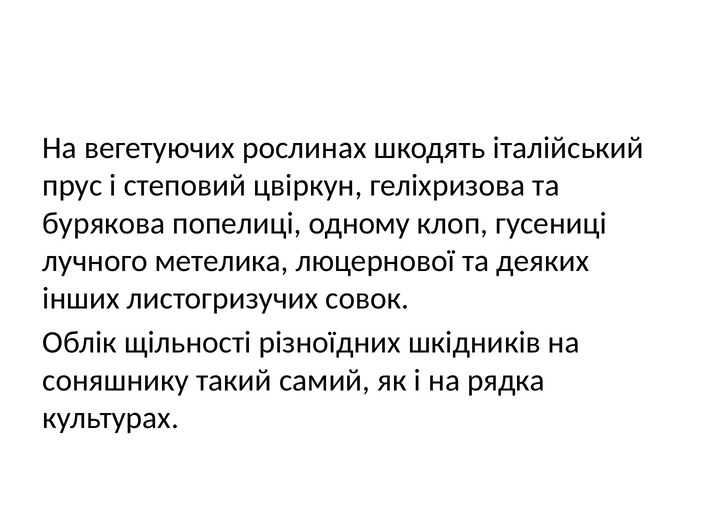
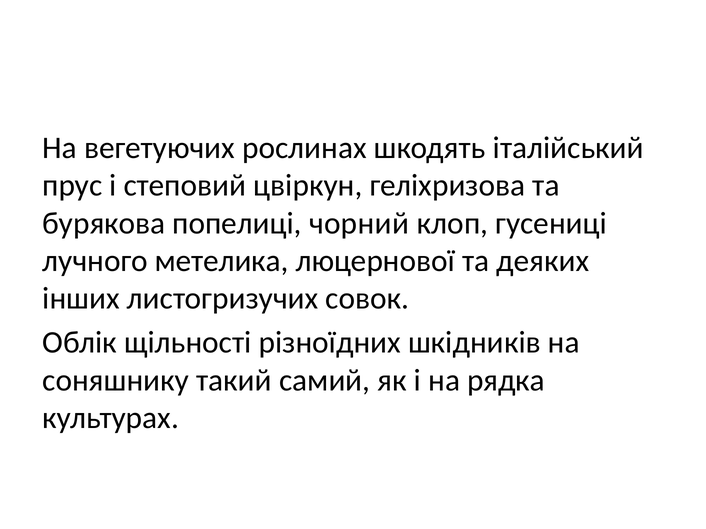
одному: одному -> чорний
